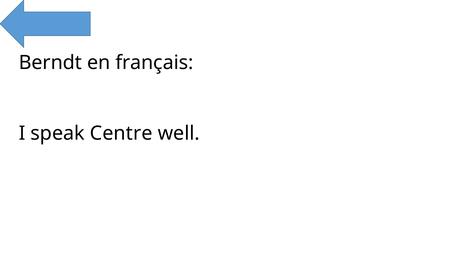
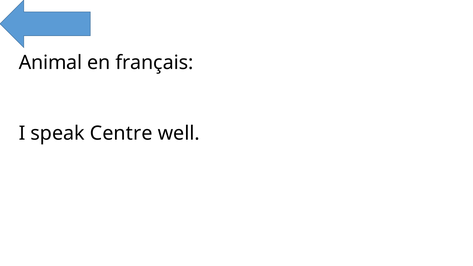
Berndt: Berndt -> Animal
